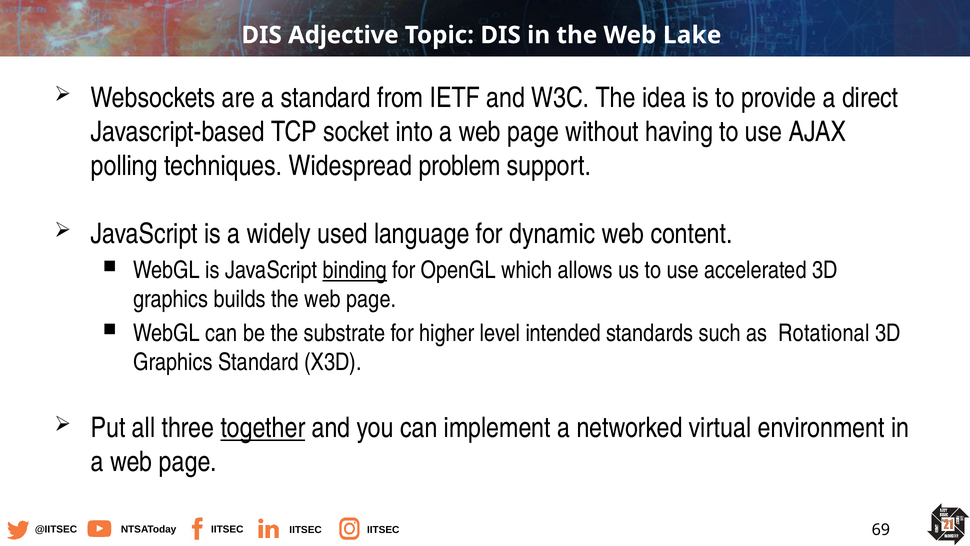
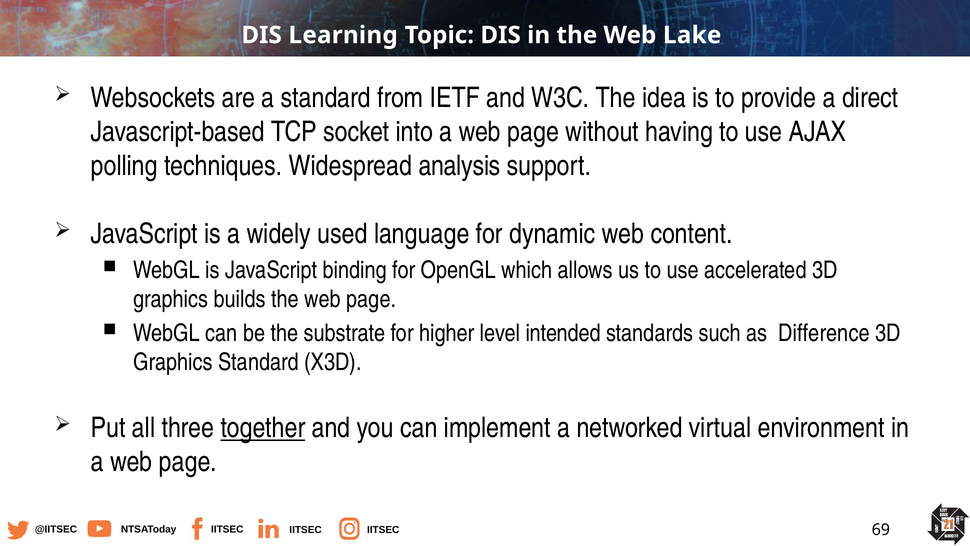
Adjective: Adjective -> Learning
problem: problem -> analysis
binding underline: present -> none
Rotational: Rotational -> Difference
